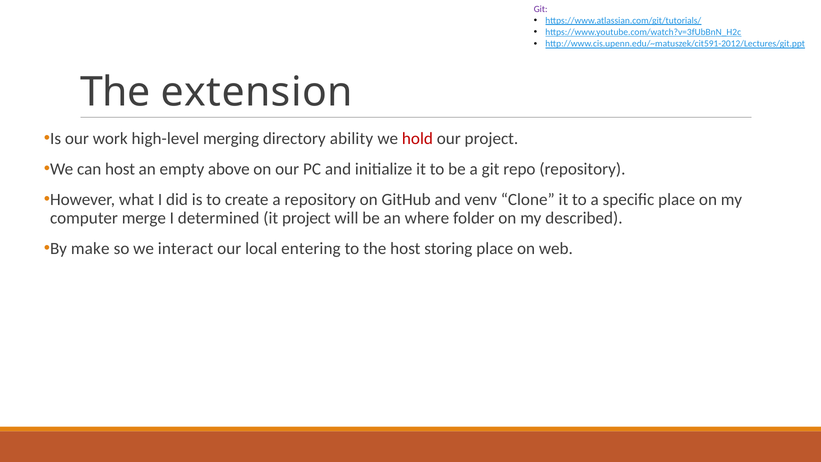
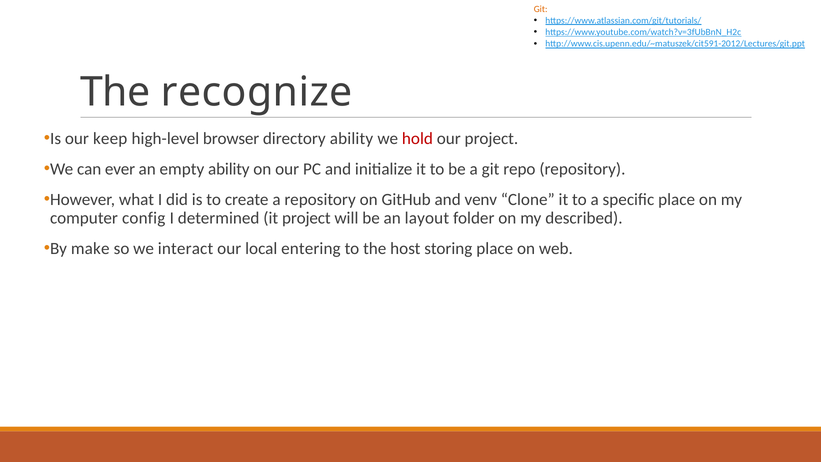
Git at (541, 9) colour: purple -> orange
extension: extension -> recognize
work: work -> keep
merging: merging -> browser
can host: host -> ever
empty above: above -> ability
merge: merge -> config
where: where -> layout
